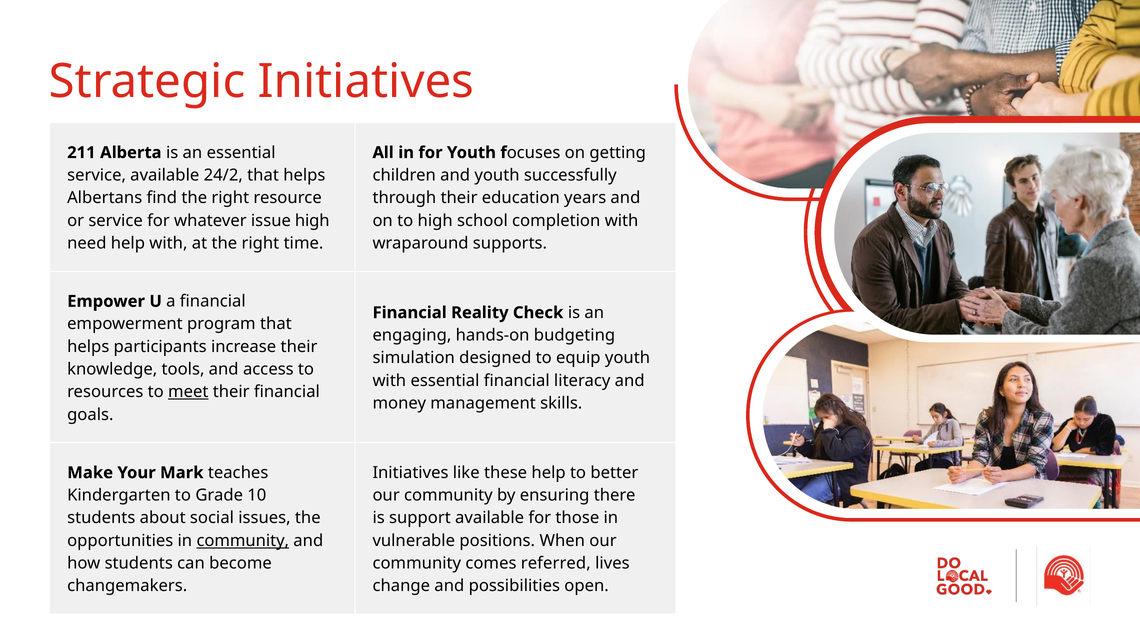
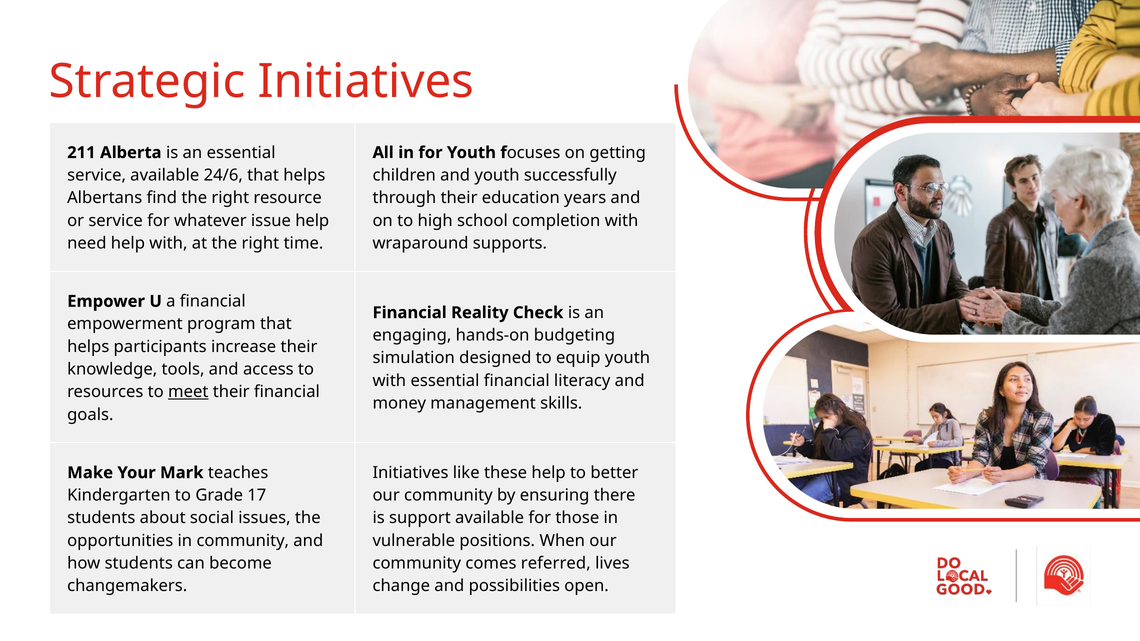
24/2: 24/2 -> 24/6
issue high: high -> help
10: 10 -> 17
community at (243, 541) underline: present -> none
